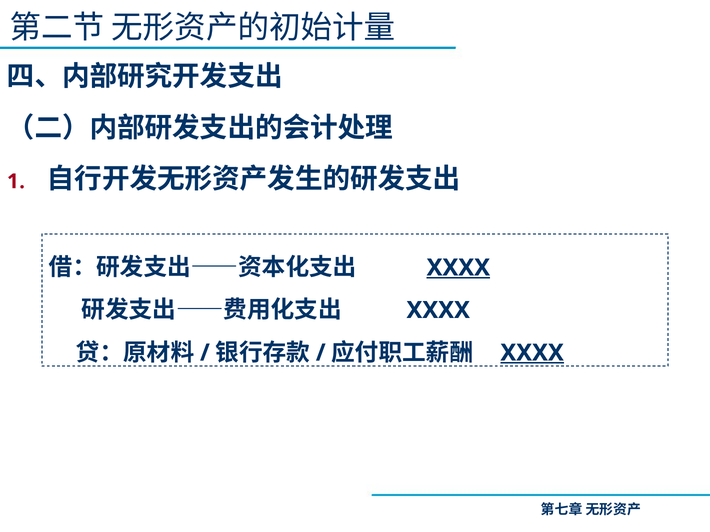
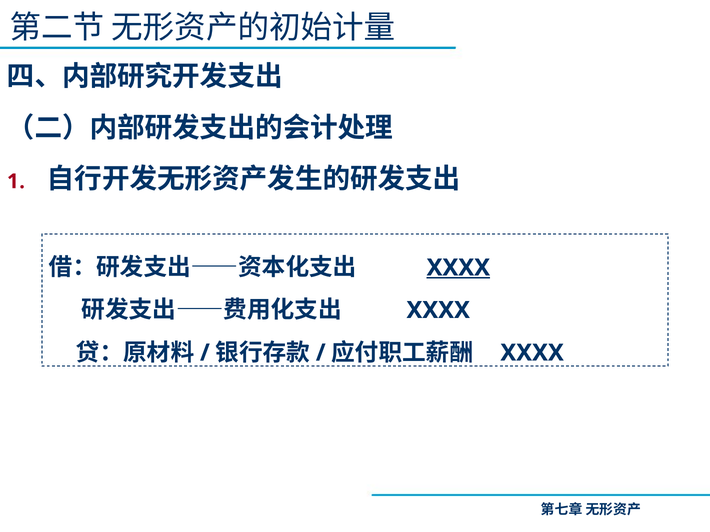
XXXX at (532, 353) underline: present -> none
